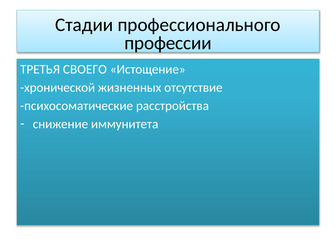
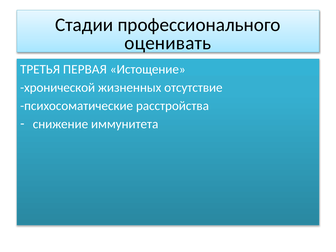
профессии: профессии -> оценивать
СВОЕГО: СВОЕГО -> ПЕРВАЯ
